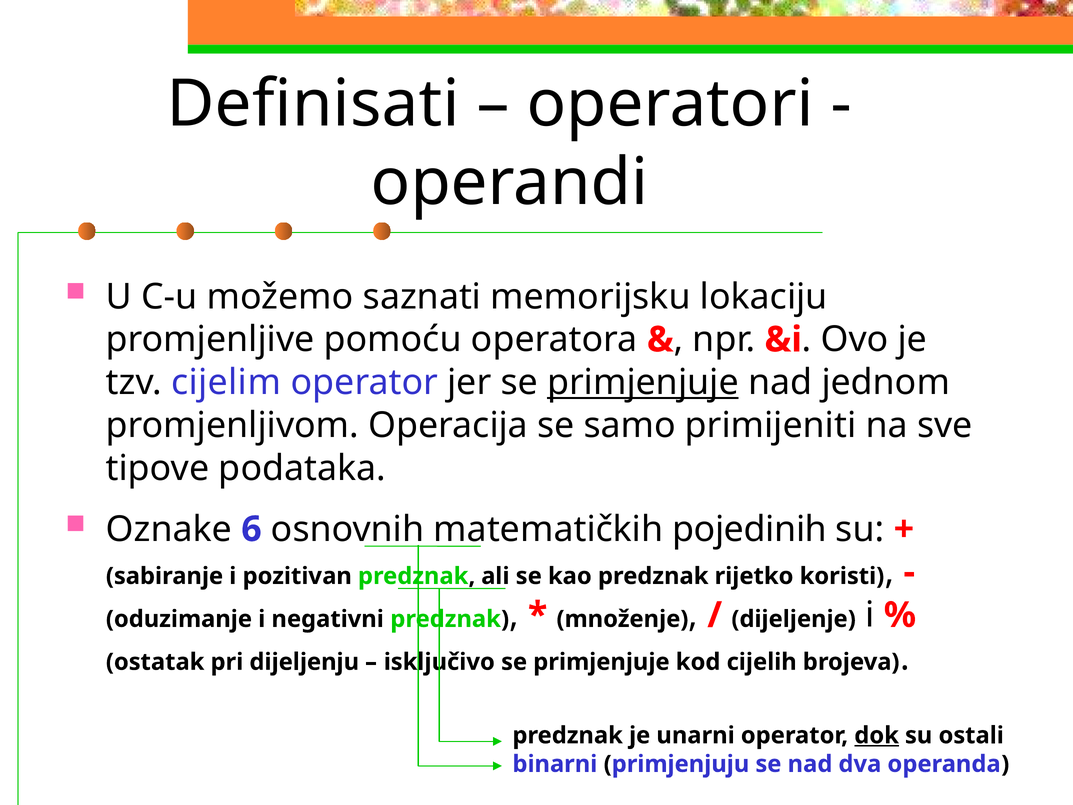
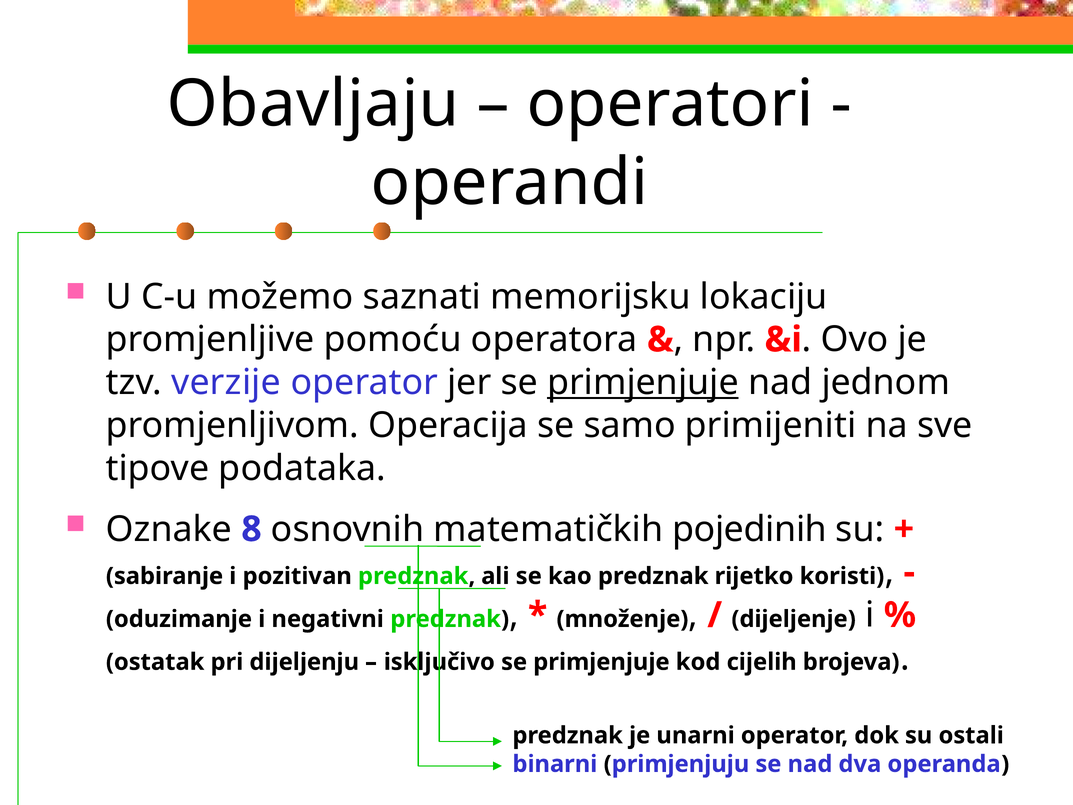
Definisati: Definisati -> Obavljaju
cijelim: cijelim -> verzije
6: 6 -> 8
dok underline: present -> none
